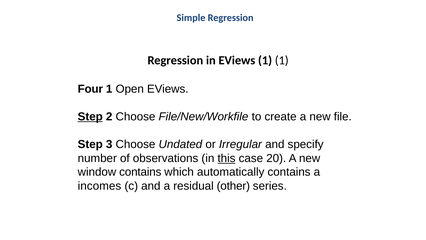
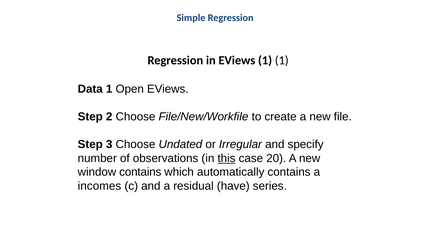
Four: Four -> Data
Step at (90, 117) underline: present -> none
other: other -> have
